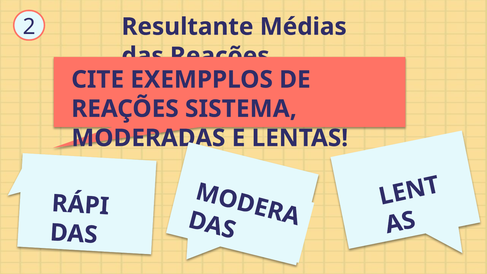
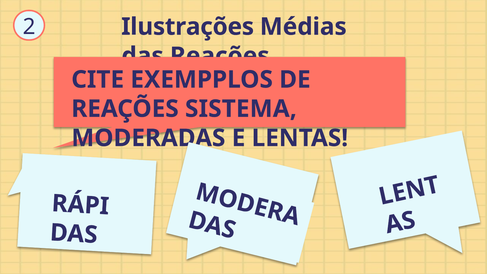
Resultante: Resultante -> Ilustrações
